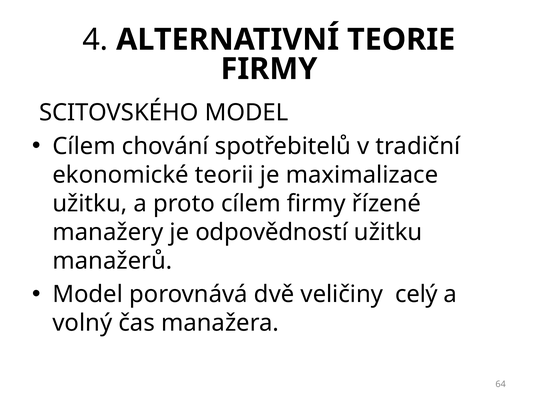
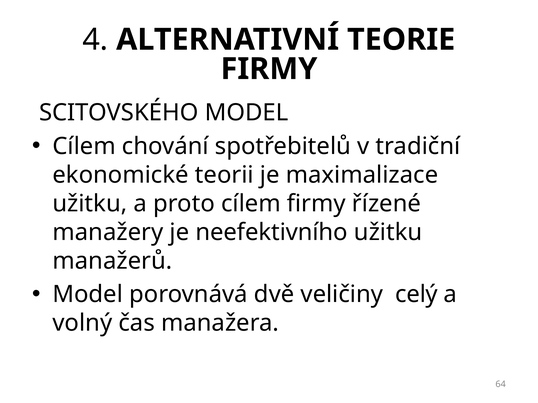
odpovědností: odpovědností -> neefektivního
